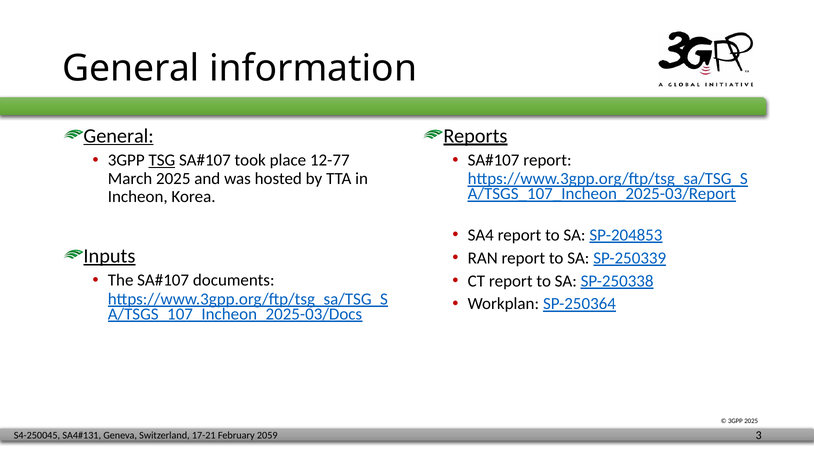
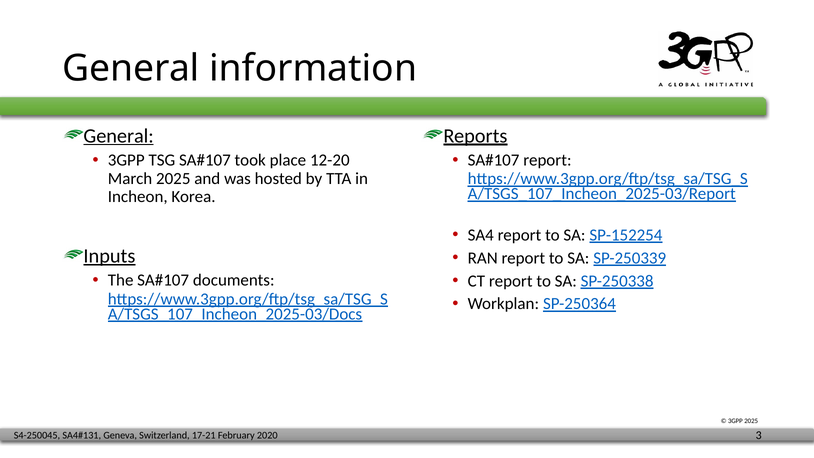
TSG underline: present -> none
12-77: 12-77 -> 12-20
SP-204853: SP-204853 -> SP-152254
2059: 2059 -> 2020
